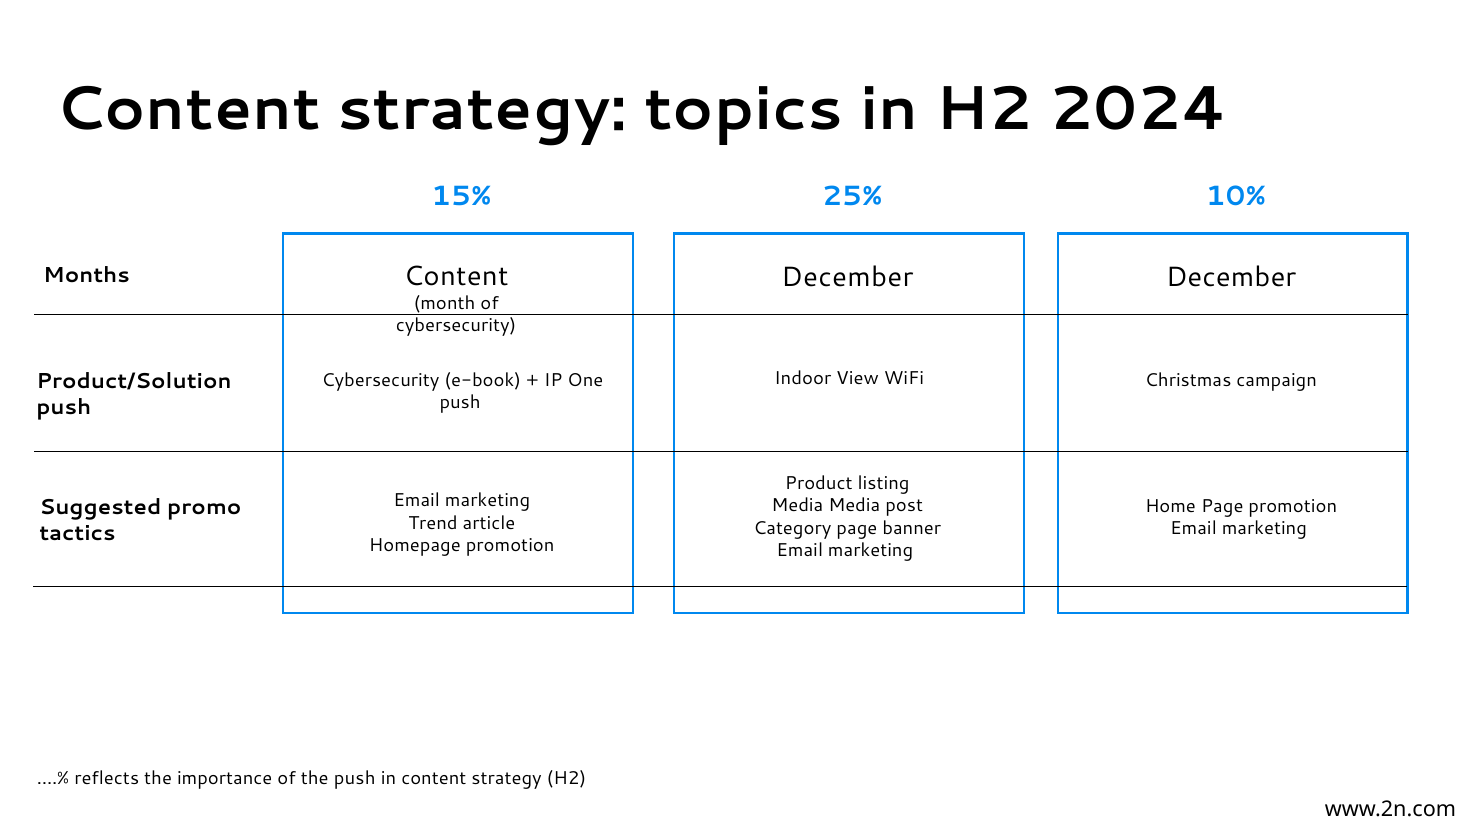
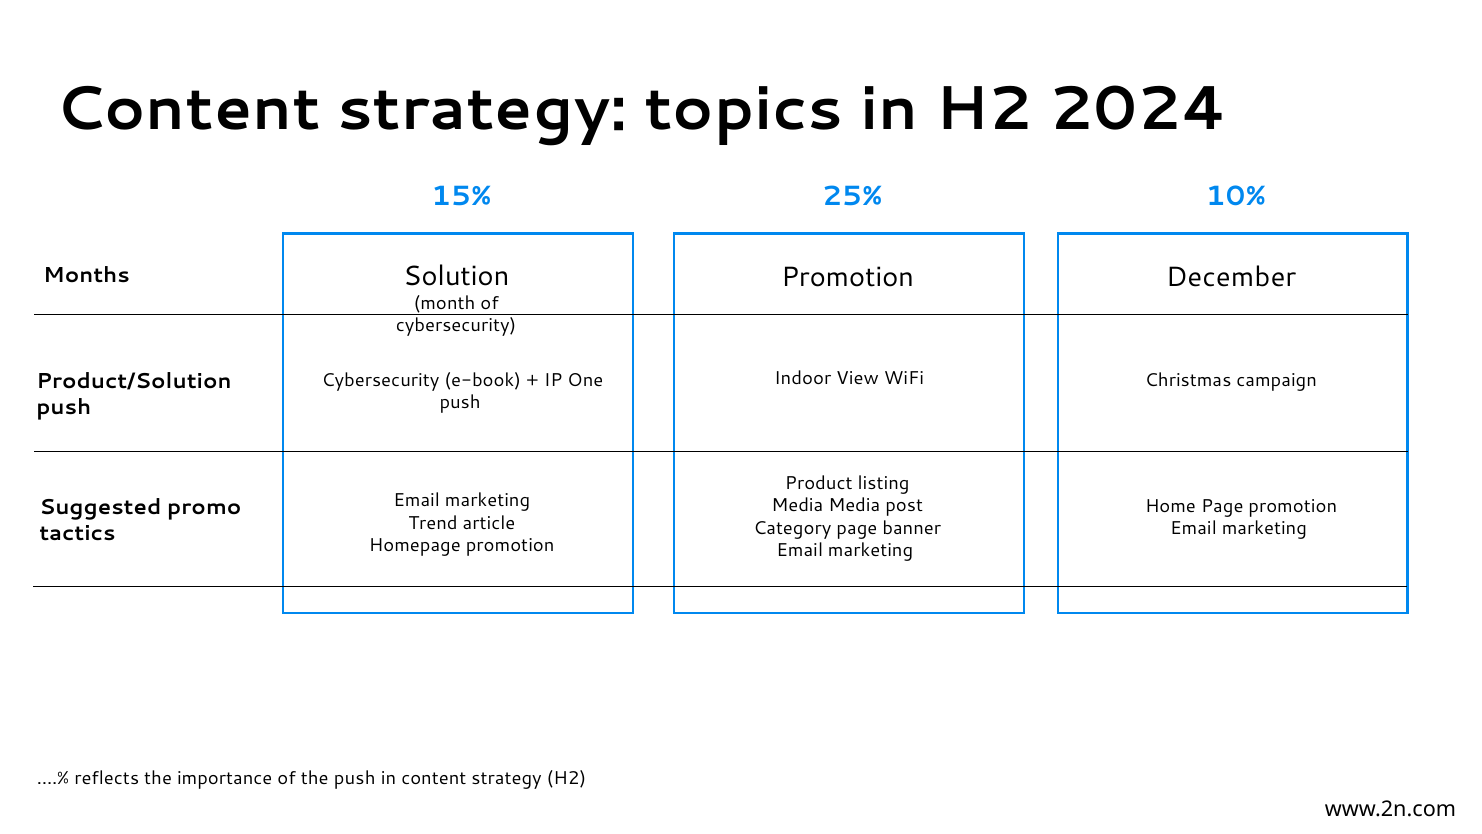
Content at (456, 276): Content -> Solution
December at (847, 277): December -> Promotion
